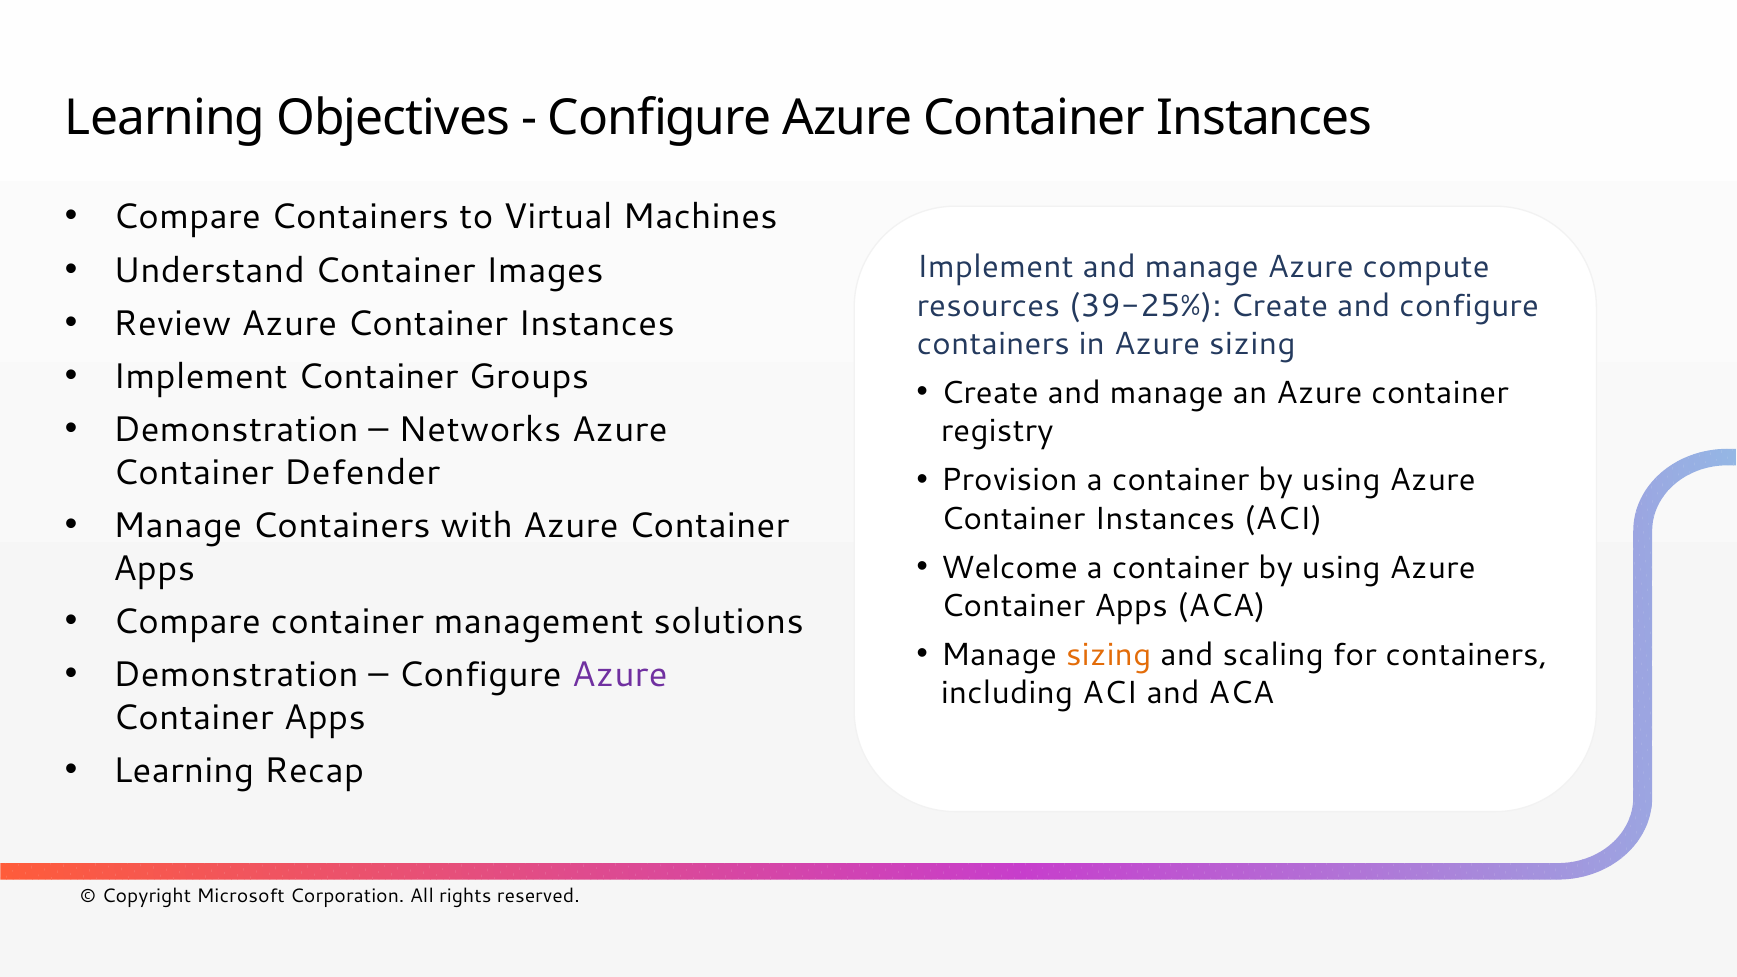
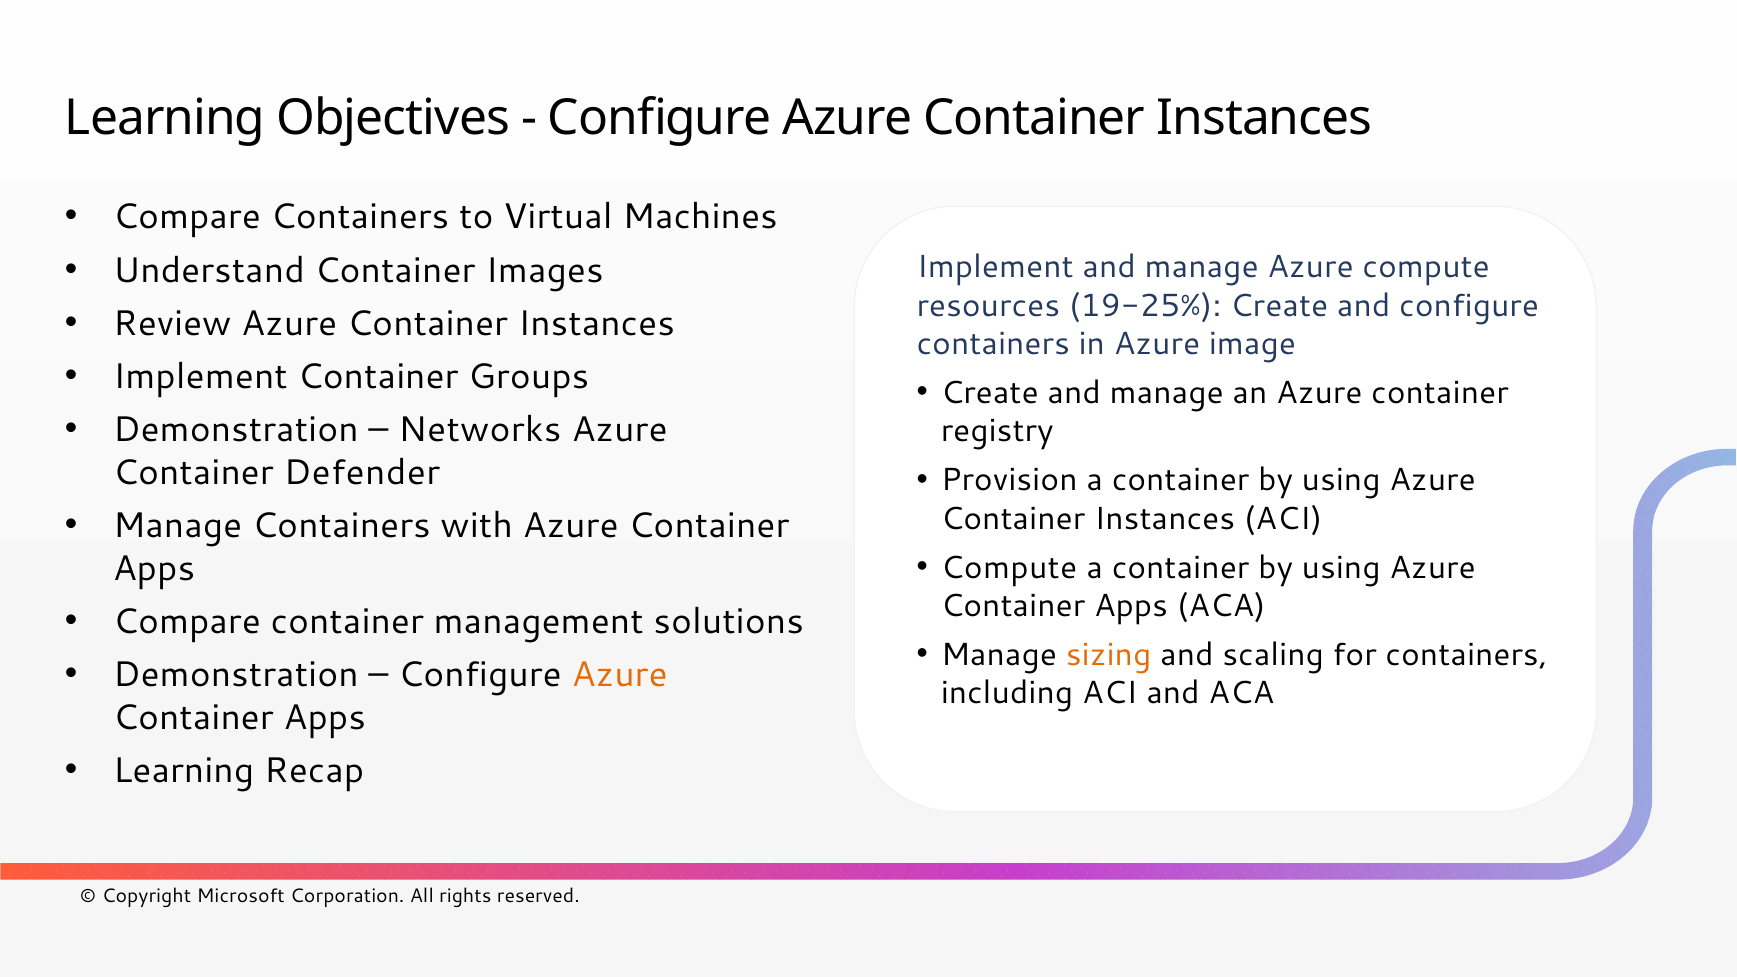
39-25%: 39-25% -> 19-25%
Azure sizing: sizing -> image
Welcome at (1009, 567): Welcome -> Compute
Azure at (620, 675) colour: purple -> orange
